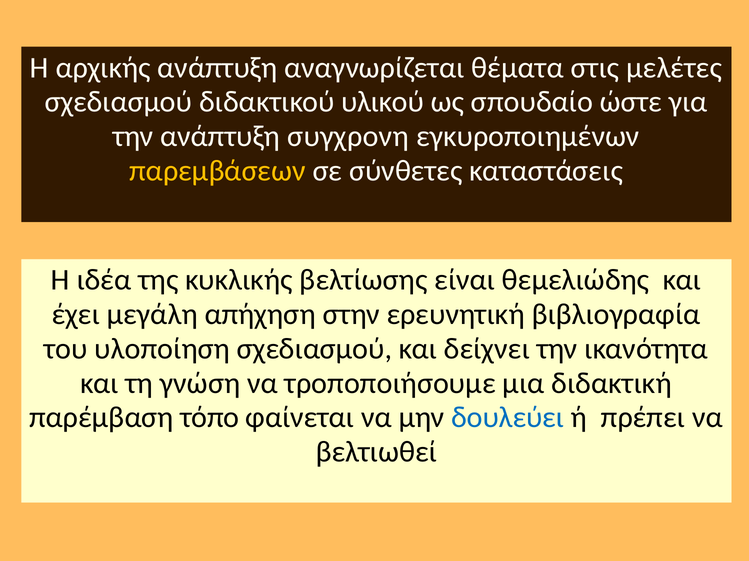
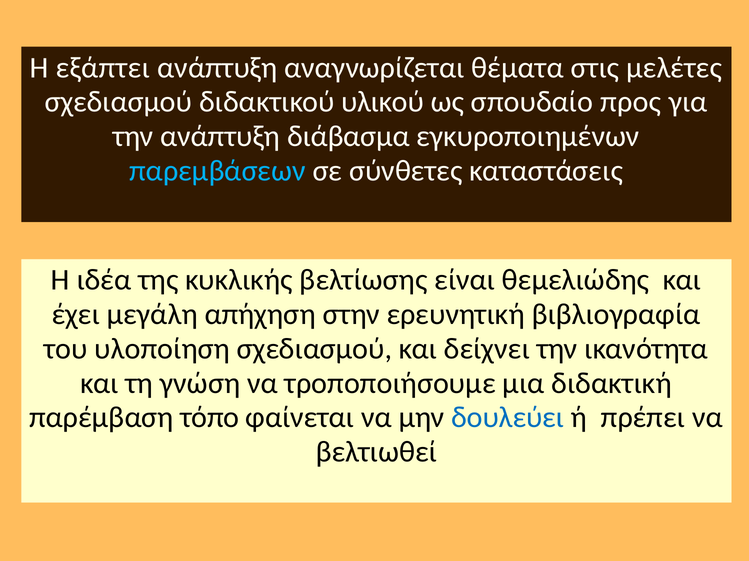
αρχικής: αρχικής -> εξάπτει
ώστε: ώστε -> προς
συγχρονη: συγχρονη -> διάβασμα
παρεμβάσεων colour: yellow -> light blue
